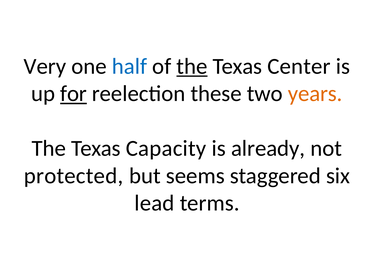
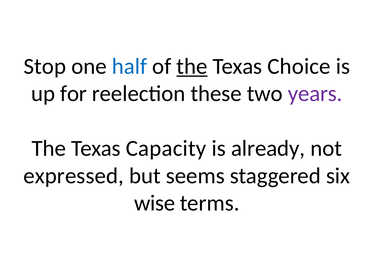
Very: Very -> Stop
Center: Center -> Choice
for underline: present -> none
years colour: orange -> purple
protected: protected -> expressed
lead: lead -> wise
